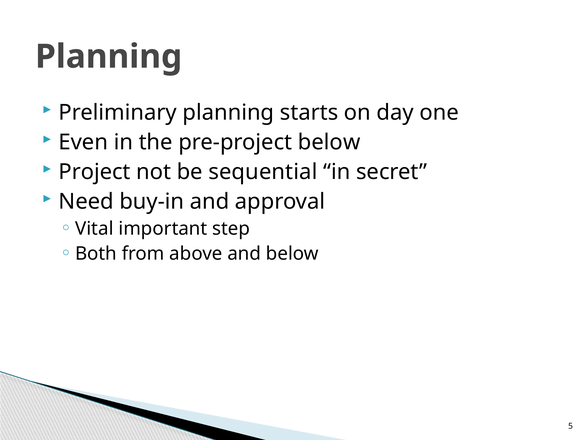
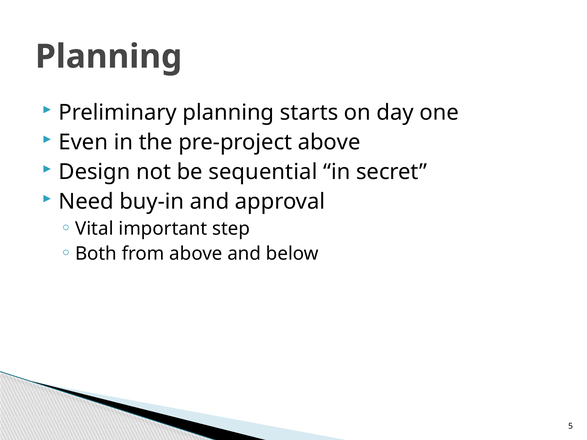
pre-project below: below -> above
Project: Project -> Design
